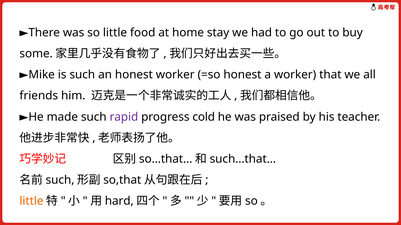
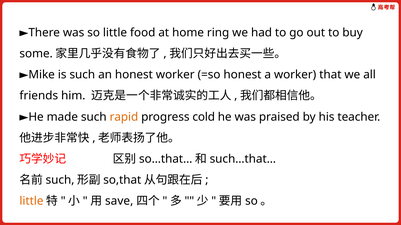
stay: stay -> ring
rapid colour: purple -> orange
hard: hard -> save
